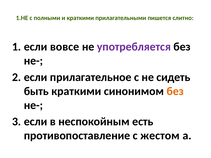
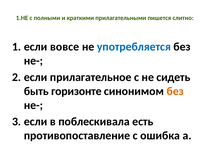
употребляется colour: purple -> blue
быть краткими: краткими -> горизонте
неспокойным: неспокойным -> поблескивала
жестом: жестом -> ошибка
